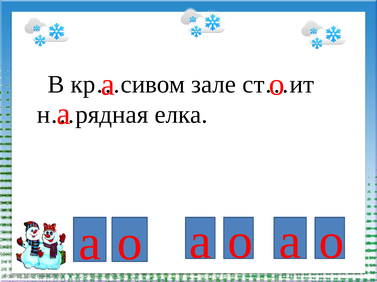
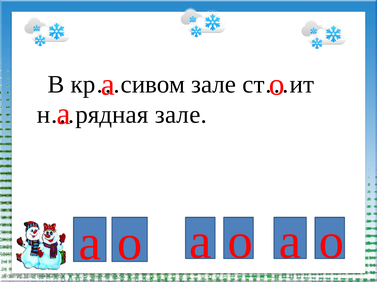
елка at (181, 115): елка -> зале
